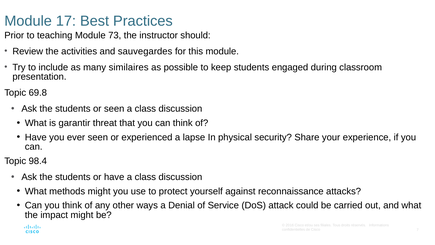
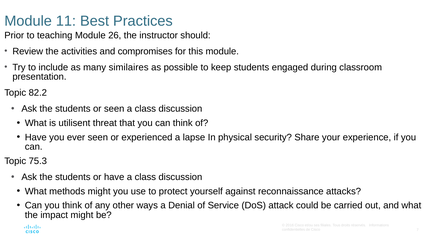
17: 17 -> 11
73: 73 -> 26
sauvegardes: sauvegardes -> compromises
69.8: 69.8 -> 82.2
garantir: garantir -> utilisent
98.4: 98.4 -> 75.3
